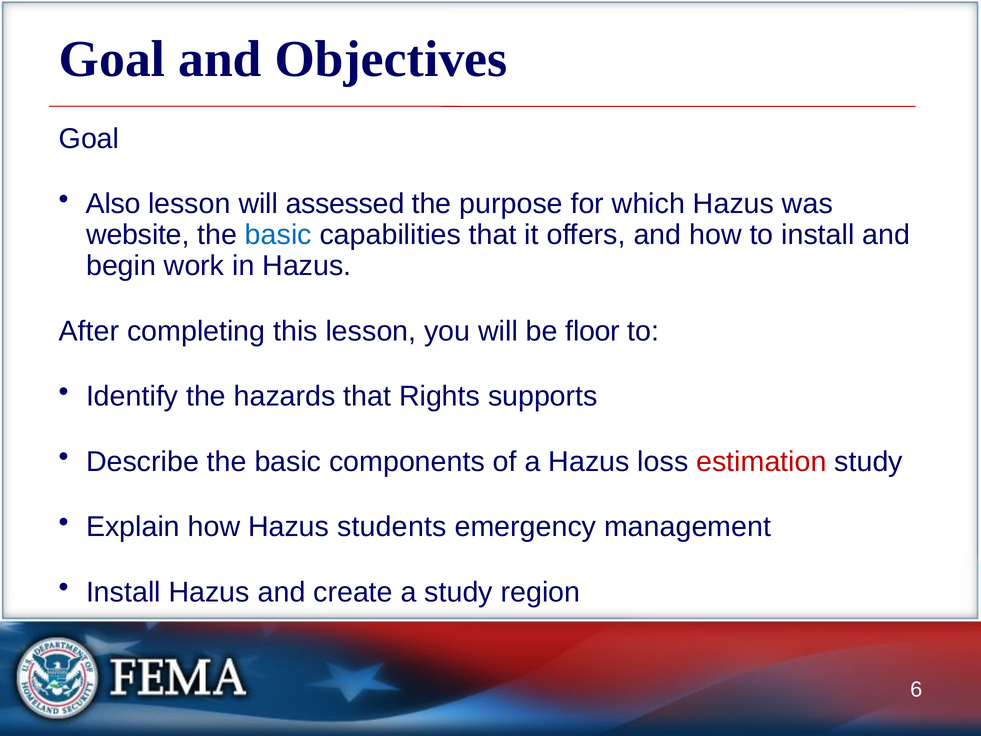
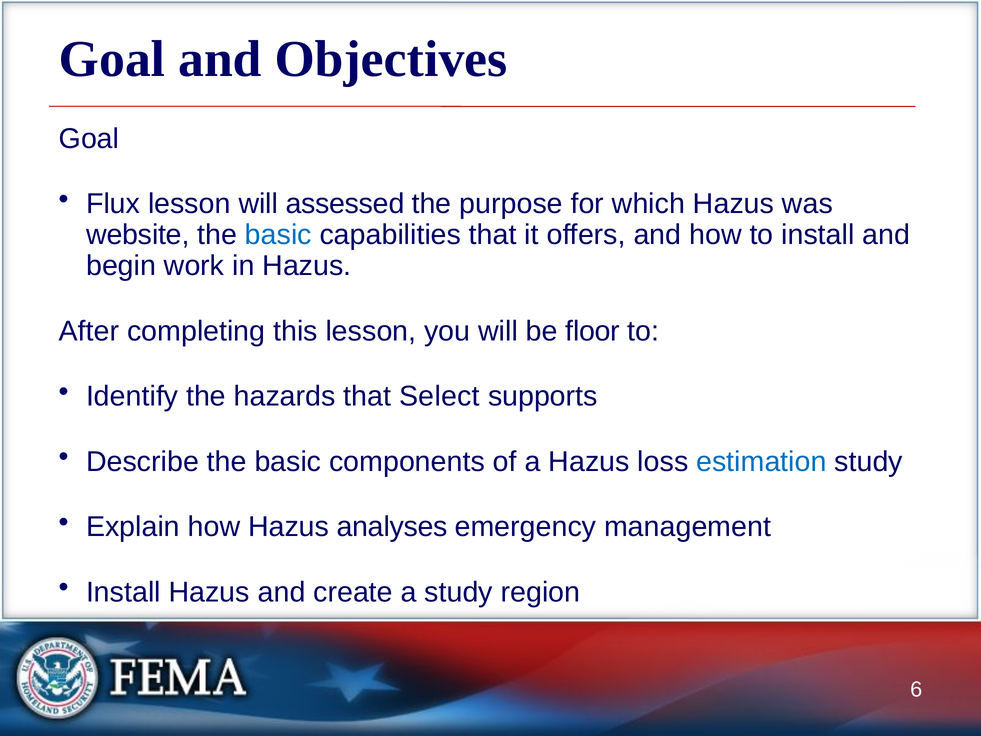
Also: Also -> Flux
Rights: Rights -> Select
estimation colour: red -> blue
students: students -> analyses
